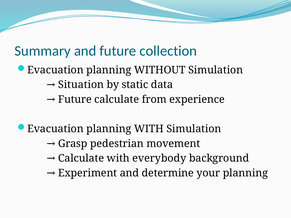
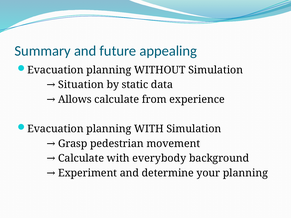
collection: collection -> appealing
Future at (75, 100): Future -> Allows
